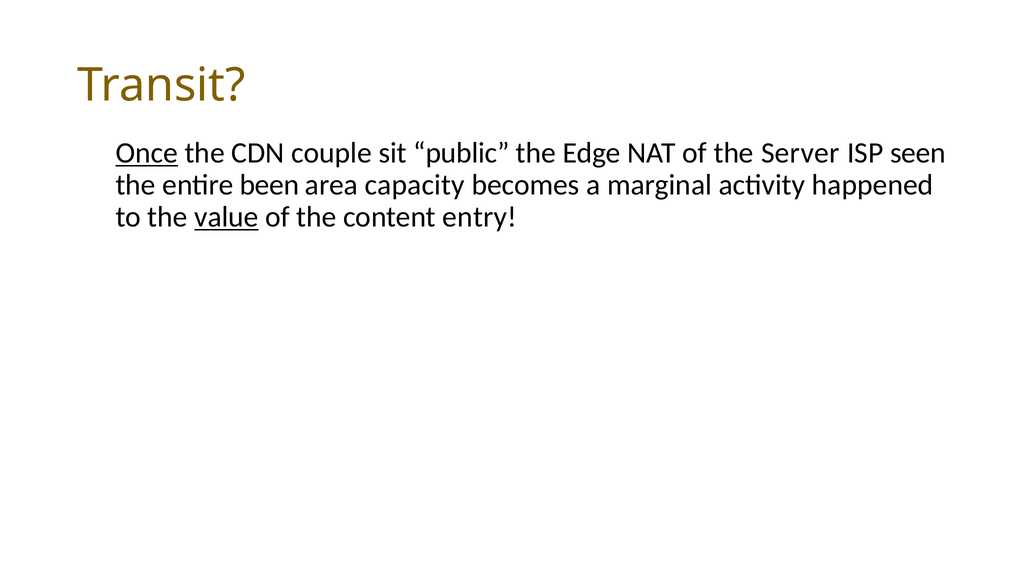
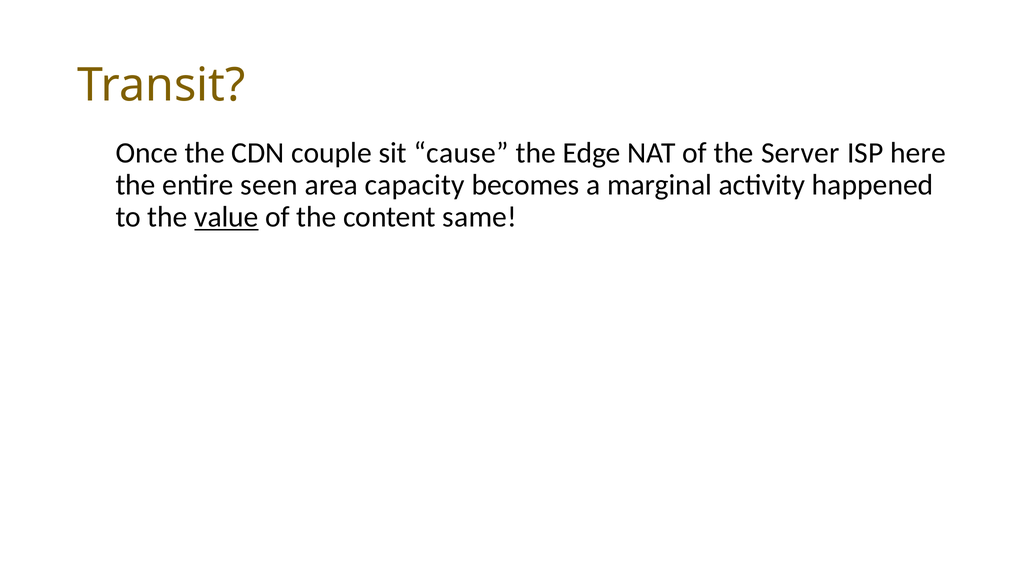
Once underline: present -> none
public: public -> cause
seen: seen -> here
been: been -> seen
entry: entry -> same
